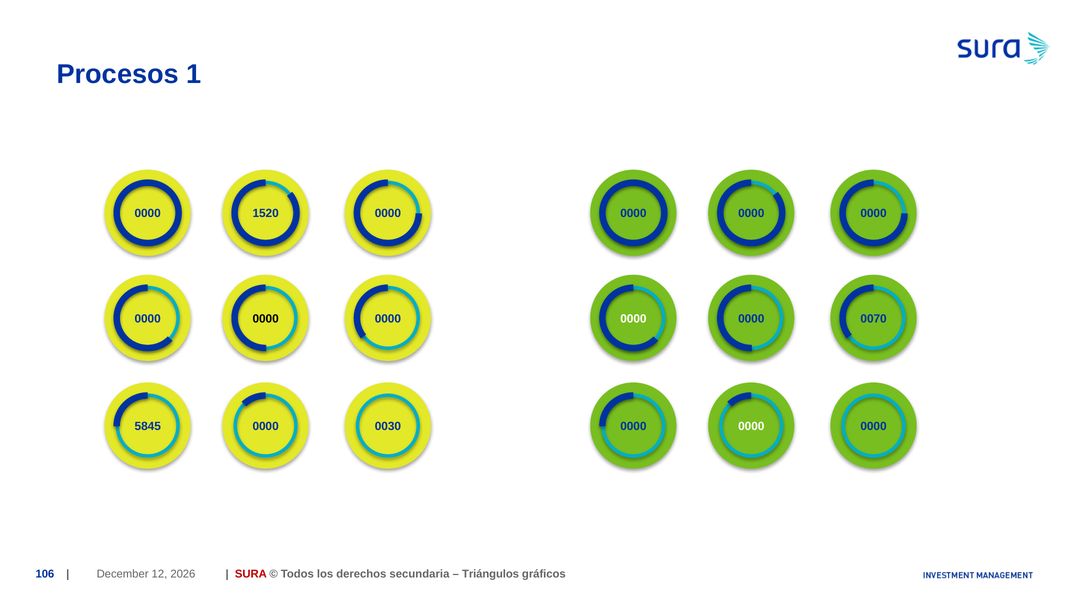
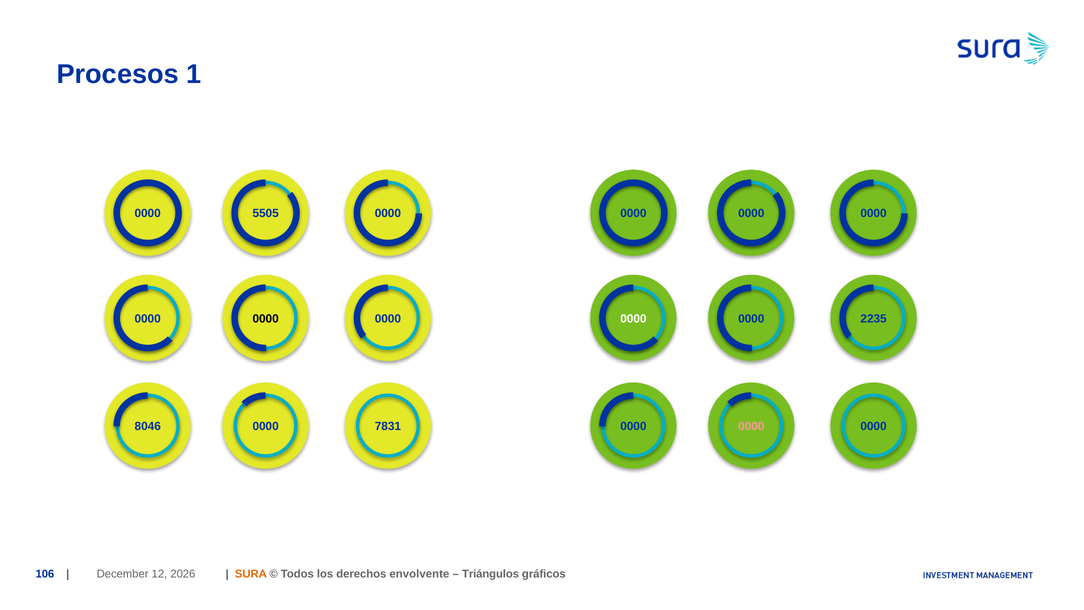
1520: 1520 -> 5505
0070: 0070 -> 2235
5845: 5845 -> 8046
0030: 0030 -> 7831
0000 at (751, 426) colour: white -> pink
SURA colour: red -> orange
secundaria: secundaria -> envolvente
